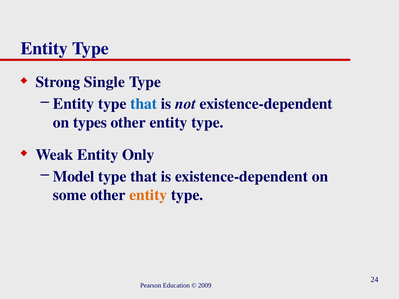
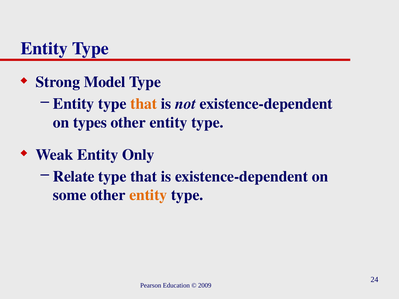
Single: Single -> Model
that at (144, 104) colour: blue -> orange
Model: Model -> Relate
